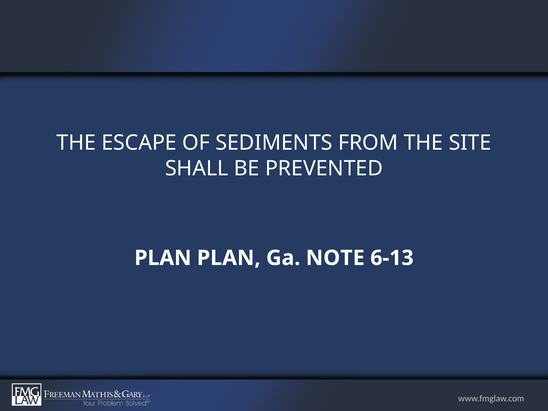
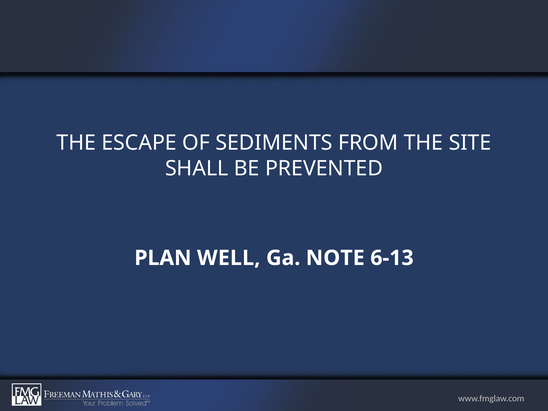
PLAN PLAN: PLAN -> WELL
